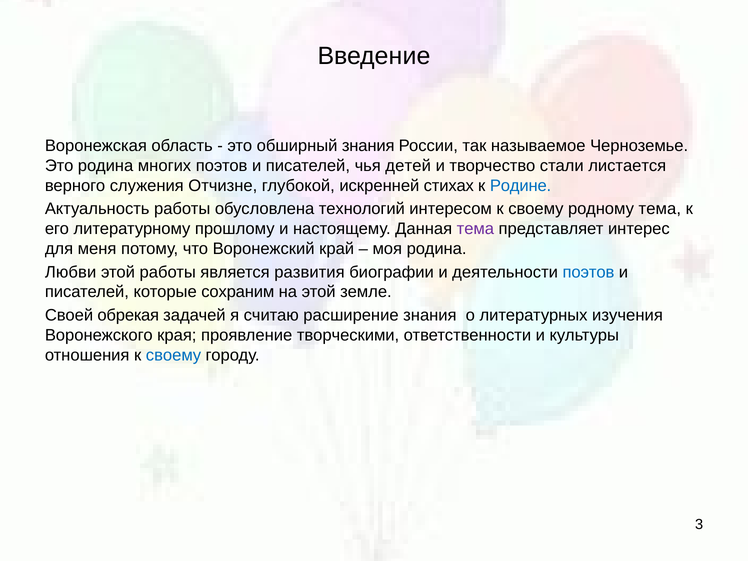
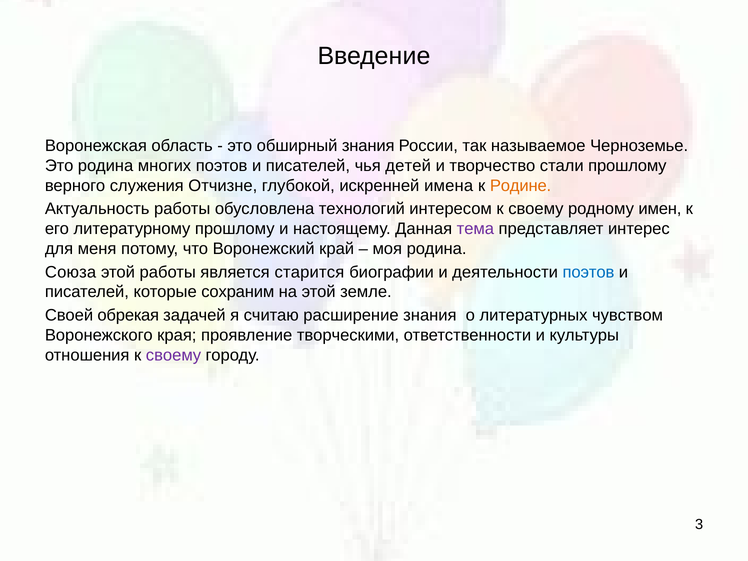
стали листается: листается -> прошлому
стихах: стихах -> имена
Родине colour: blue -> orange
родному тема: тема -> имен
Любви: Любви -> Союза
развития: развития -> старится
изучения: изучения -> чувством
своему at (173, 355) colour: blue -> purple
